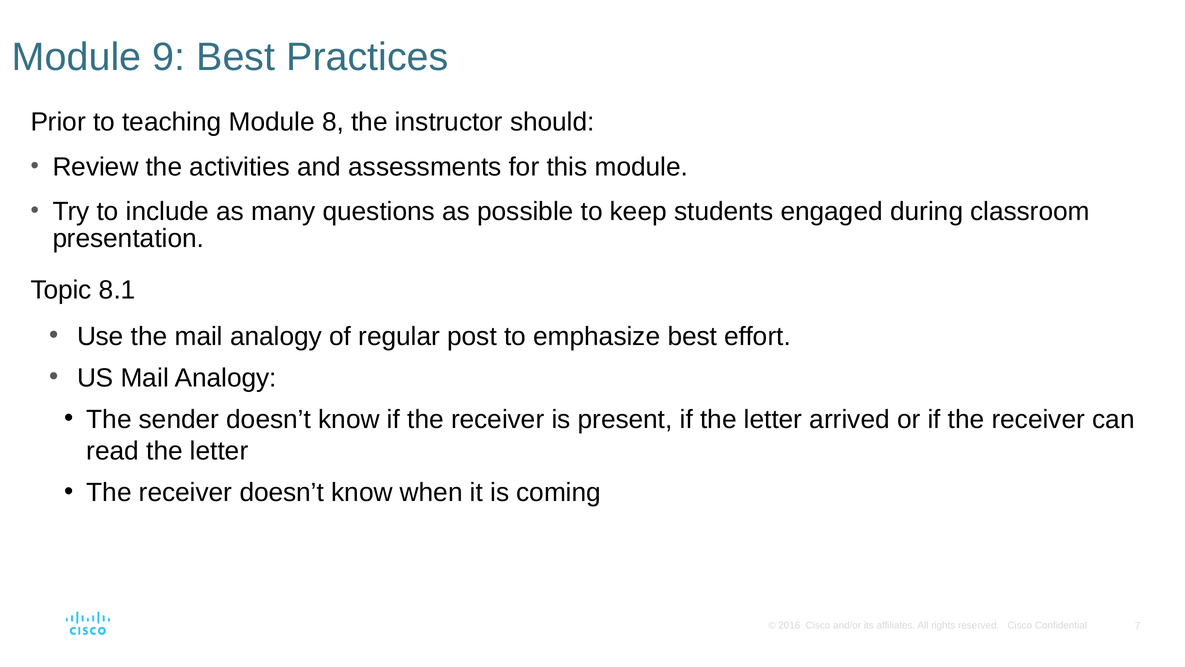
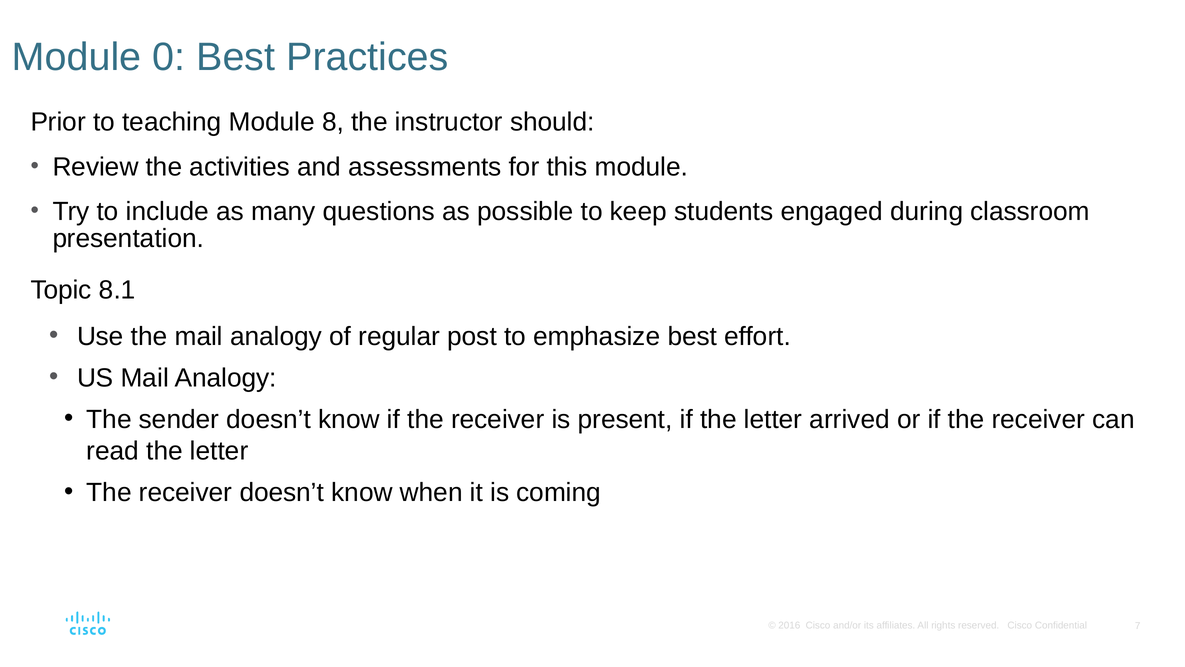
9: 9 -> 0
